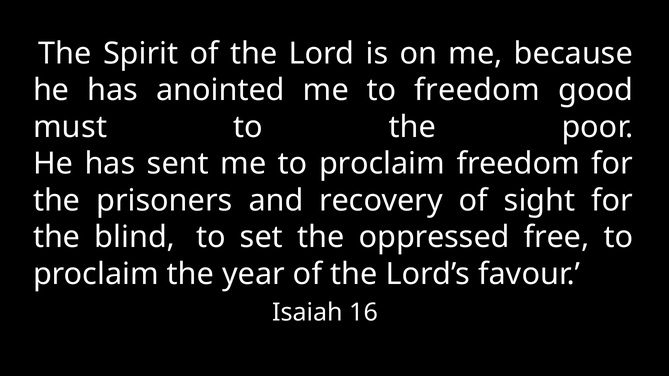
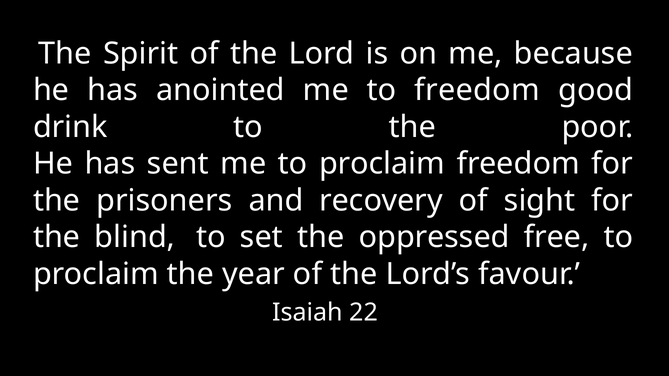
must: must -> drink
16: 16 -> 22
